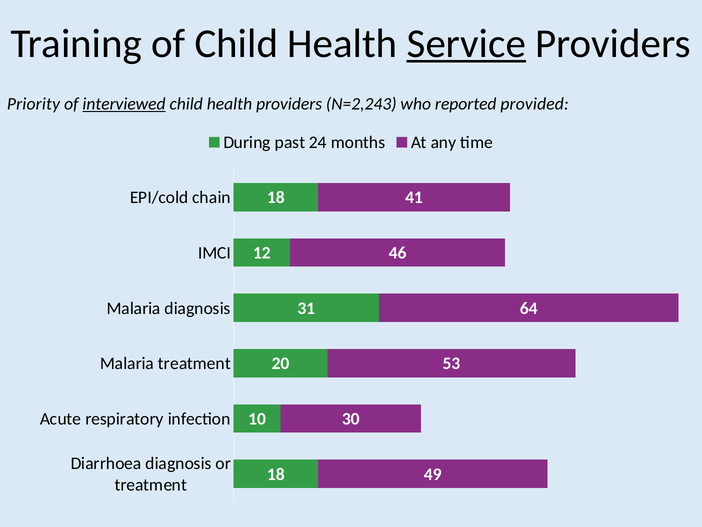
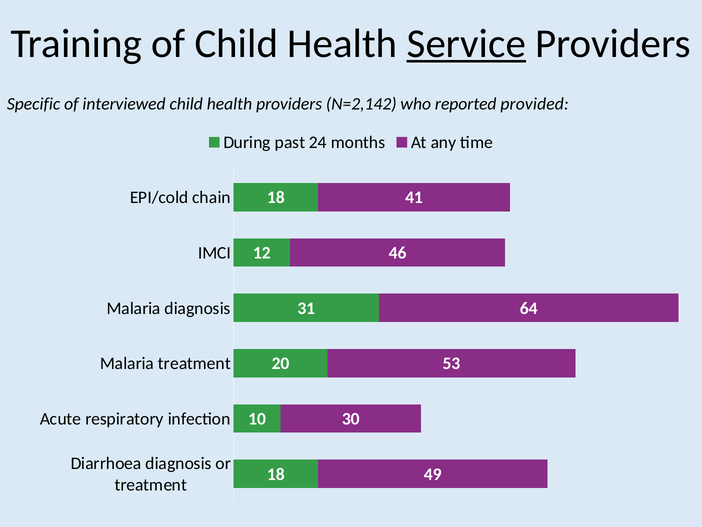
Priority: Priority -> Specific
interviewed underline: present -> none
N=2,243: N=2,243 -> N=2,142
